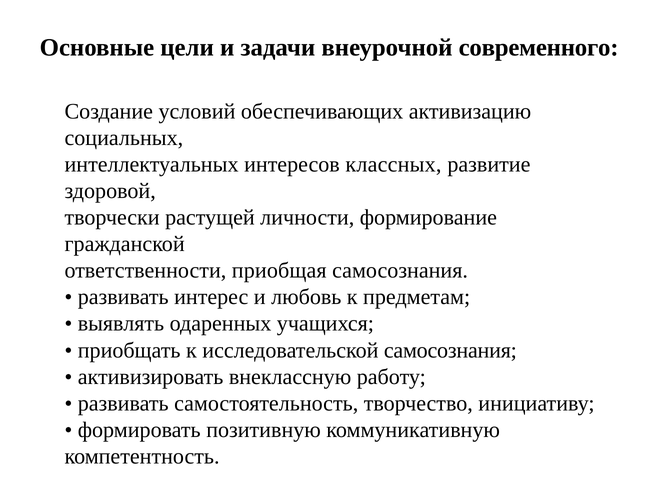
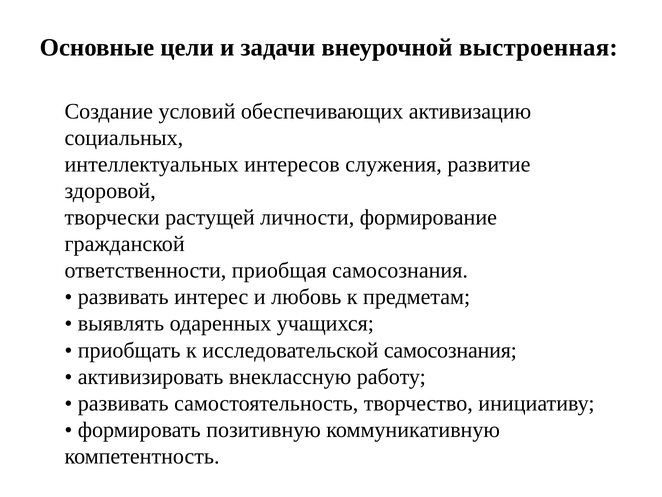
современного: современного -> выстроенная
классных: классных -> служения
